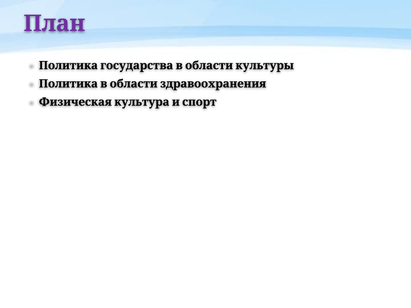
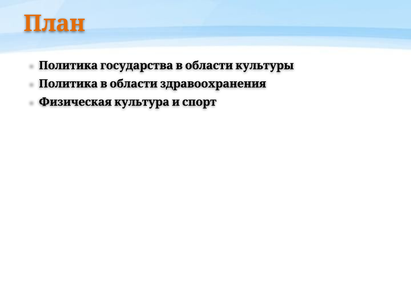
План colour: purple -> orange
